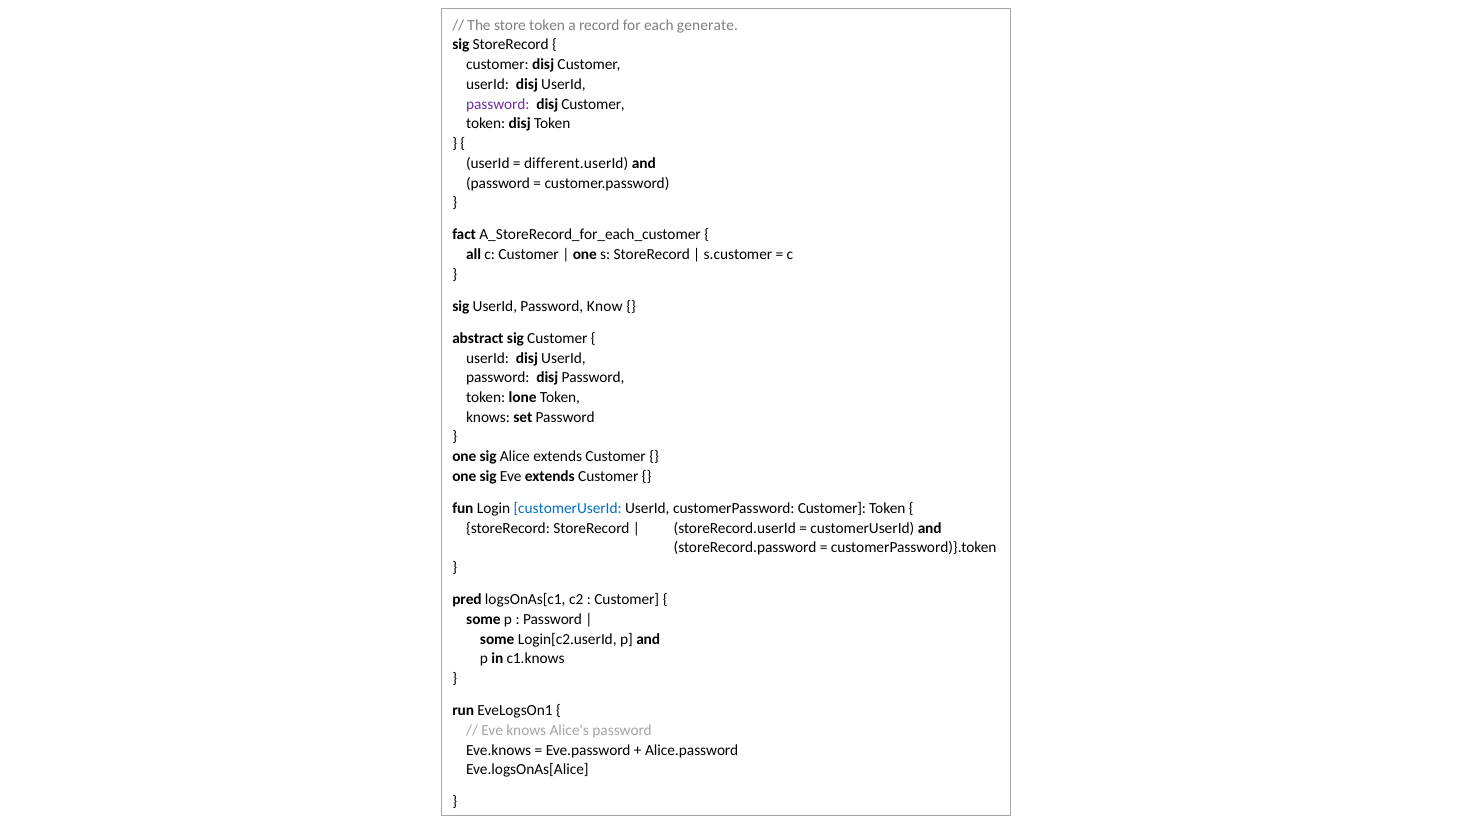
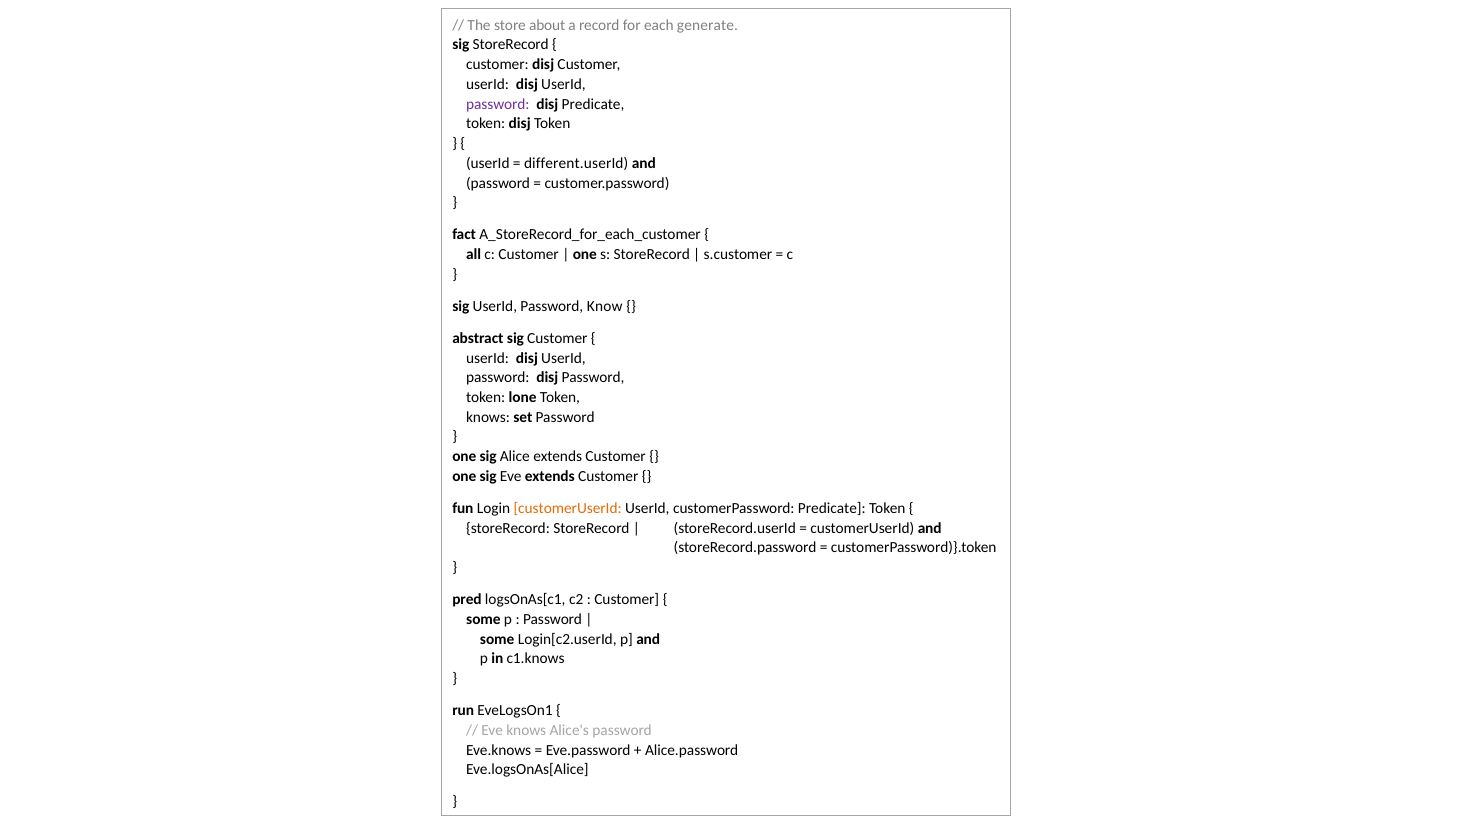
store token: token -> about
Customer at (593, 104): Customer -> Predicate
customerUserId at (568, 509) colour: blue -> orange
customerPassword Customer: Customer -> Predicate
